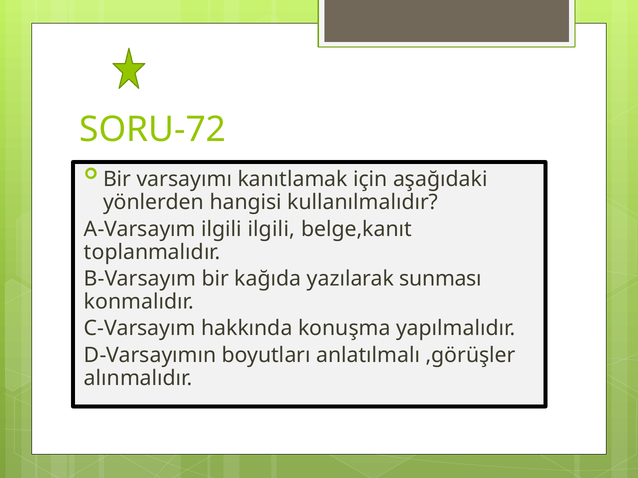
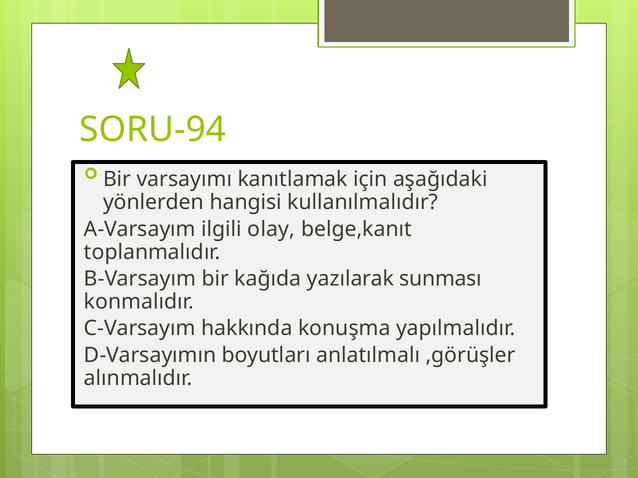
SORU-72: SORU-72 -> SORU-94
ilgili ilgili: ilgili -> olay
